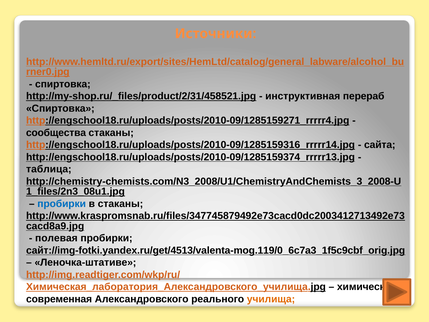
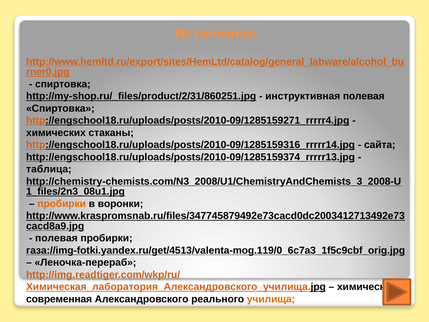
http://my-shop.ru/_files/product/2/31/458521.jpg: http://my-shop.ru/_files/product/2/31/458521.jpg -> http://my-shop.ru/_files/product/2/31/860251.jpg
инструктивная перераб: перераб -> полевая
сообщества: сообщества -> химических
пробирки at (62, 204) colour: blue -> orange
в стаканы: стаканы -> воронки
сайт://img-fotki.yandex.ru/get/4513/valenta-mog.119/0_6c7a3_1f5c9cbf_orig.jpg: сайт://img-fotki.yandex.ru/get/4513/valenta-mog.119/0_6c7a3_1f5c9cbf_orig.jpg -> газа://img-fotki.yandex.ru/get/4513/valenta-mog.119/0_6c7a3_1f5c9cbf_orig.jpg
Леночка-штативе: Леночка-штативе -> Леночка-перераб
